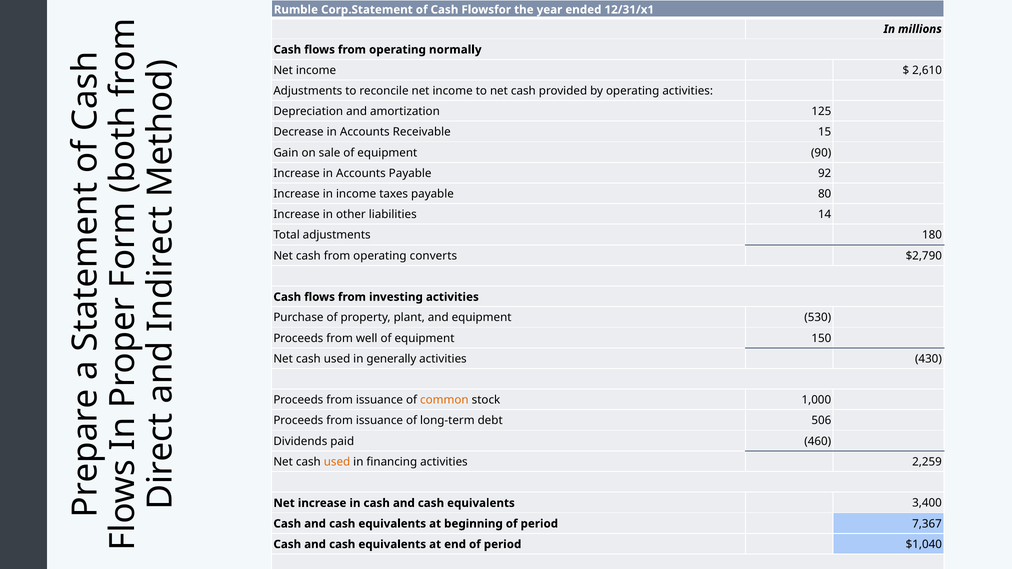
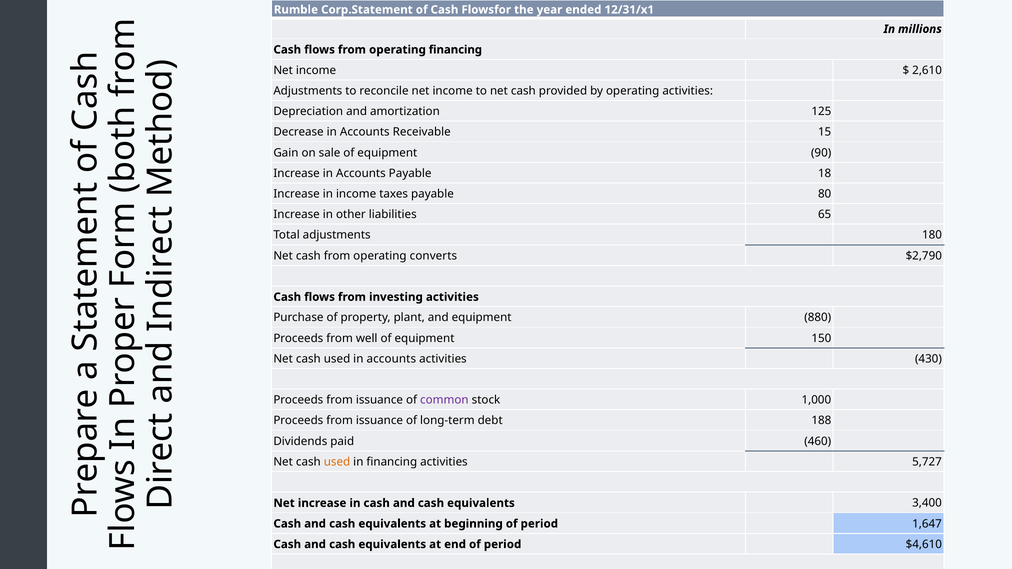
operating normally: normally -> financing
92: 92 -> 18
14: 14 -> 65
530: 530 -> 880
used in generally: generally -> accounts
common colour: orange -> purple
506: 506 -> 188
2,259: 2,259 -> 5,727
7,367: 7,367 -> 1,647
$1,040: $1,040 -> $4,610
